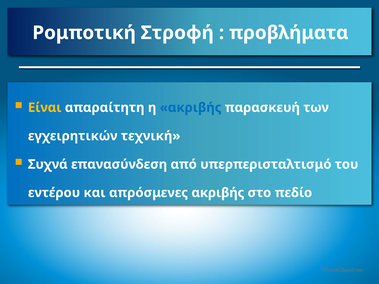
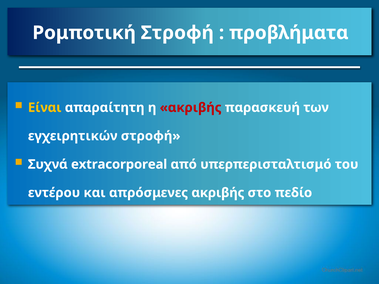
ακριβής at (191, 108) colour: blue -> red
εγχειρητικών τεχνική: τεχνική -> στροφή
επανασύνδεση: επανασύνδεση -> extracorporeal
